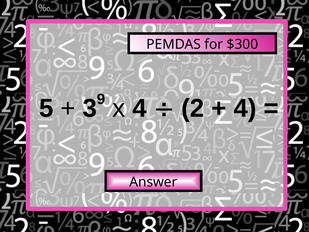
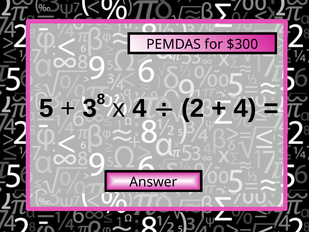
9: 9 -> 8
